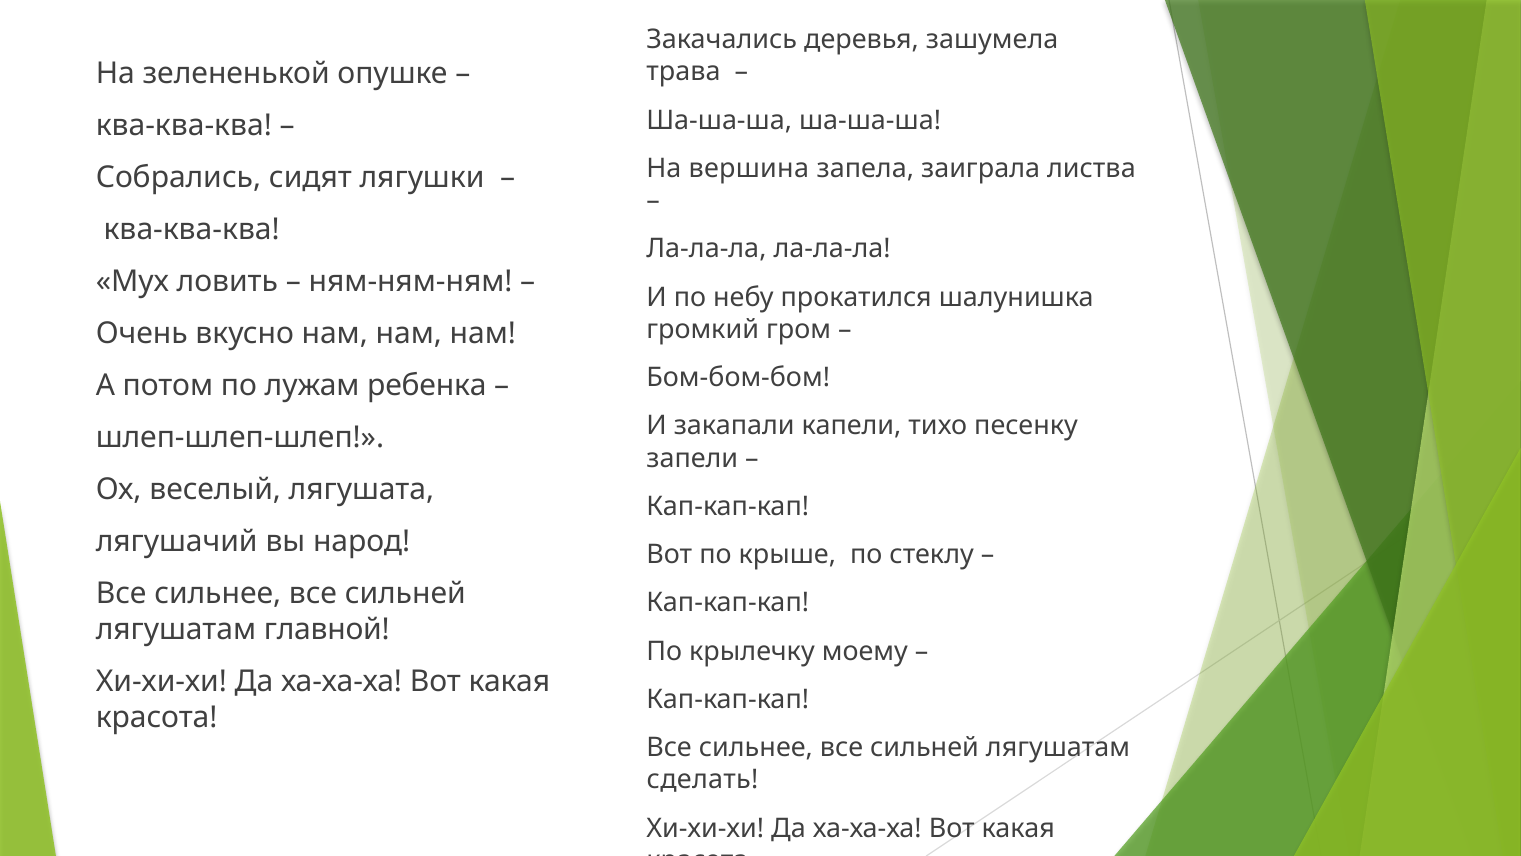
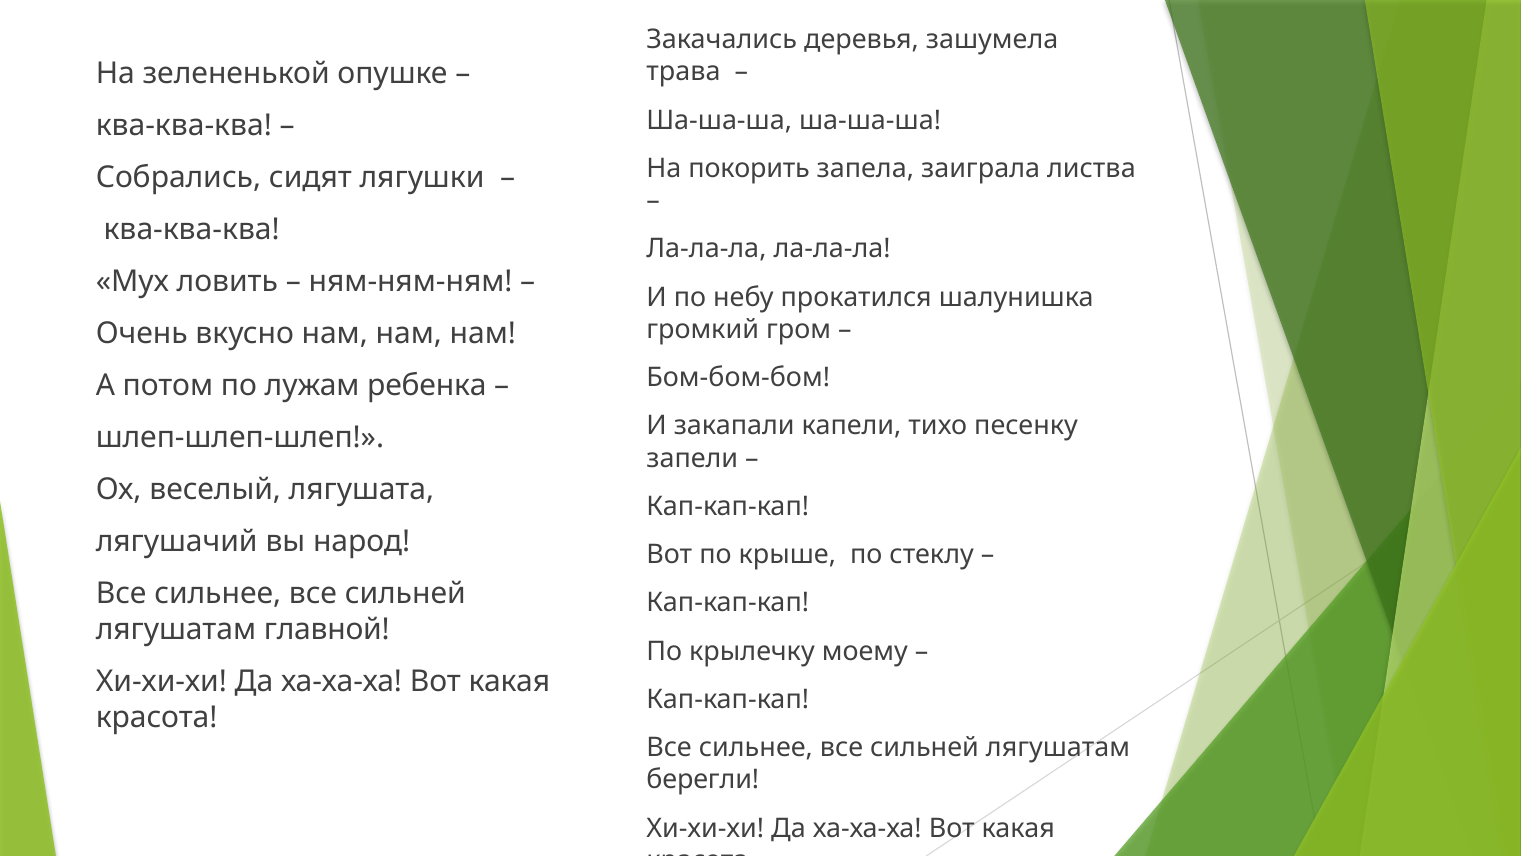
вершина: вершина -> покорить
сделать: сделать -> берегли
